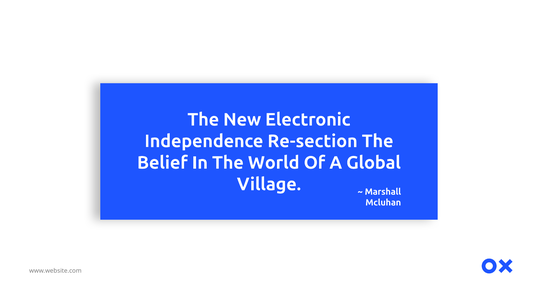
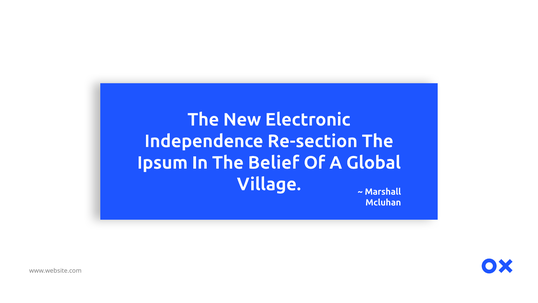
Belief: Belief -> Ipsum
World: World -> Belief
